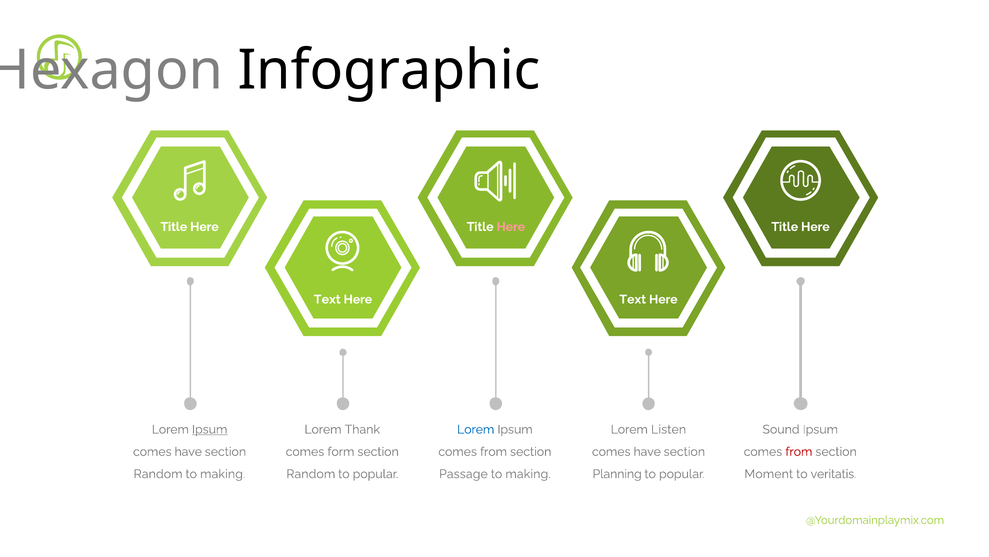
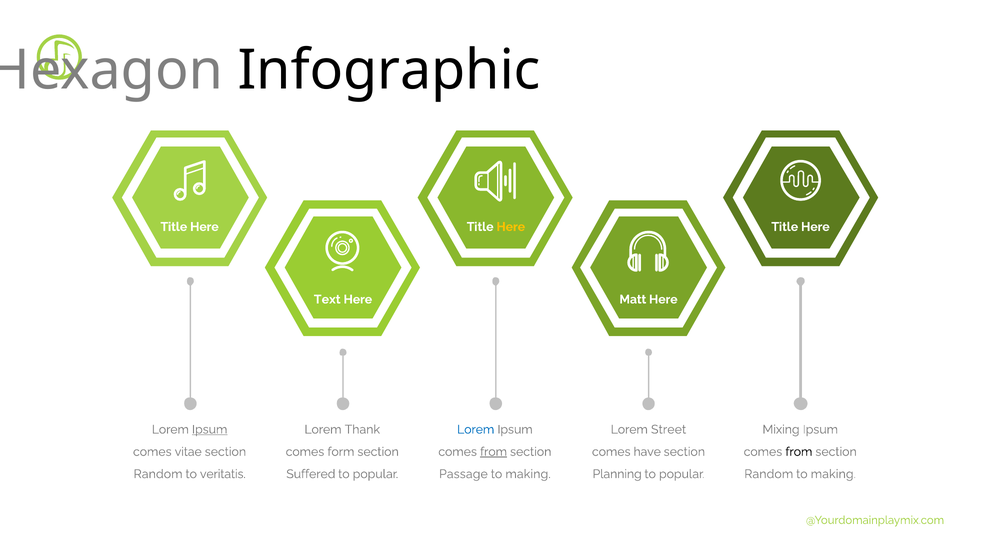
Here at (511, 227) colour: pink -> yellow
Text at (633, 299): Text -> Matt
Listen: Listen -> Street
Sound: Sound -> Mixing
have at (188, 451): have -> vitae
from at (494, 451) underline: none -> present
from at (799, 451) colour: red -> black
making at (223, 473): making -> veritatis
Random at (311, 473): Random -> Suffered
Moment at (769, 473): Moment -> Random
veritatis at (833, 473): veritatis -> making
